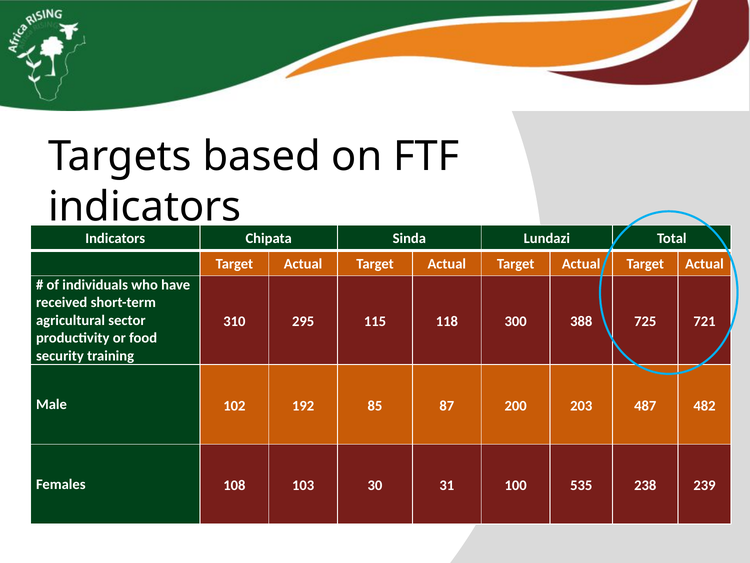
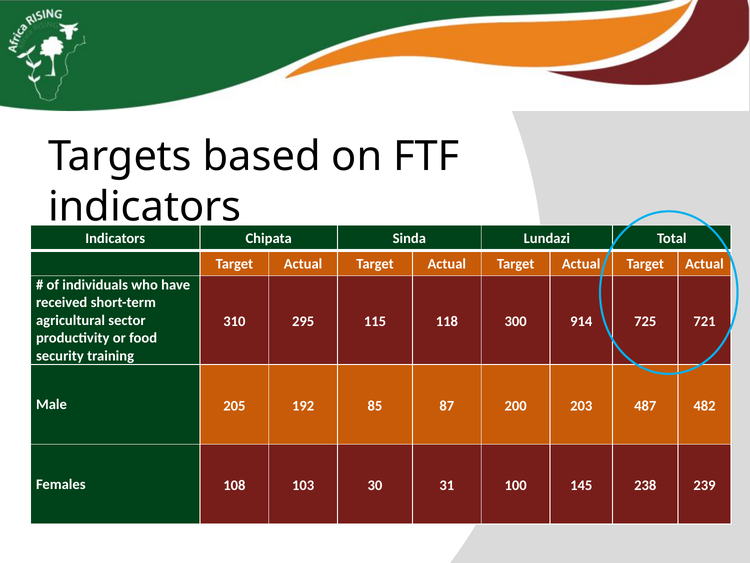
388: 388 -> 914
102: 102 -> 205
535: 535 -> 145
